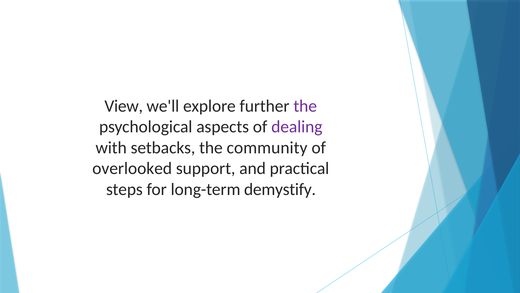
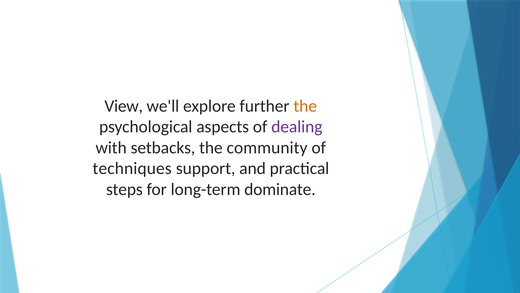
the at (305, 106) colour: purple -> orange
overlooked: overlooked -> techniques
demystify: demystify -> dominate
